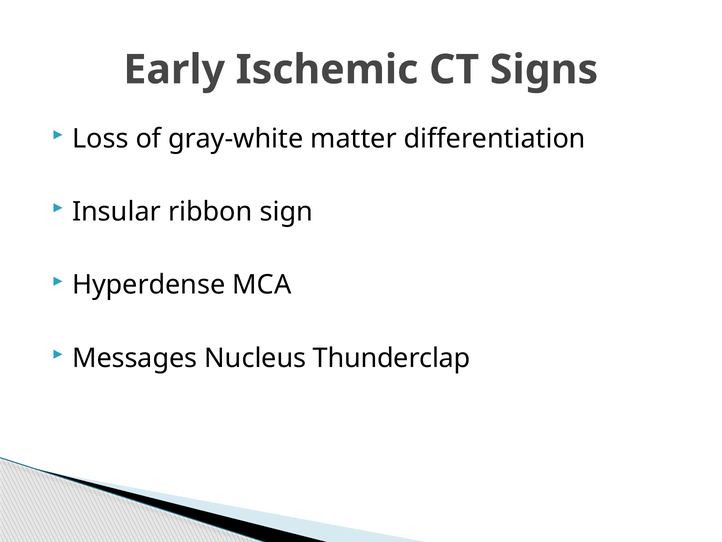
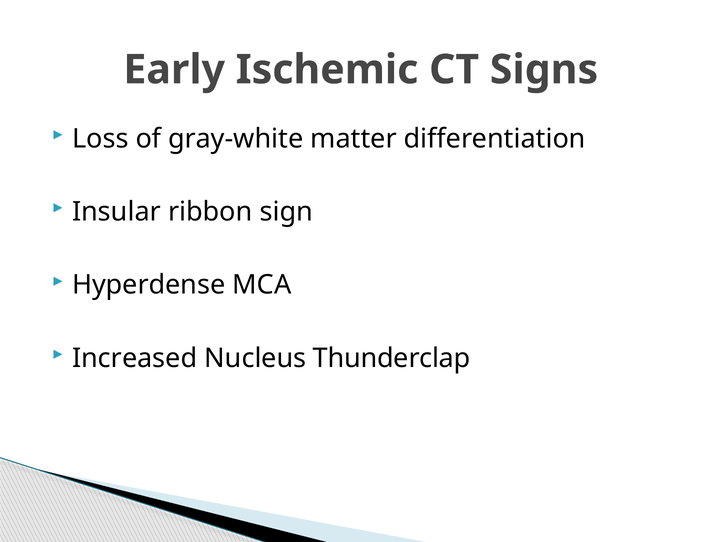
Messages: Messages -> Increased
